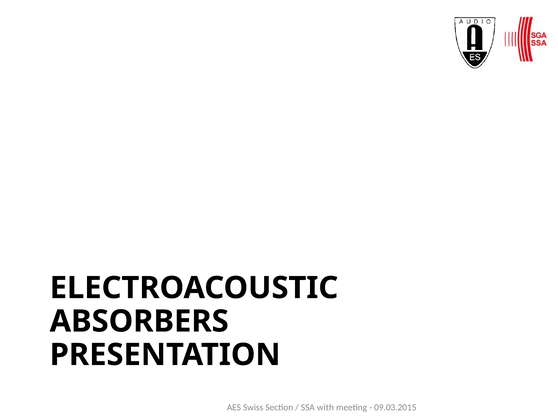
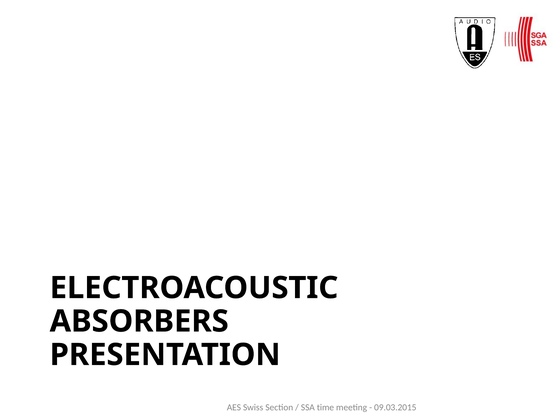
with: with -> time
